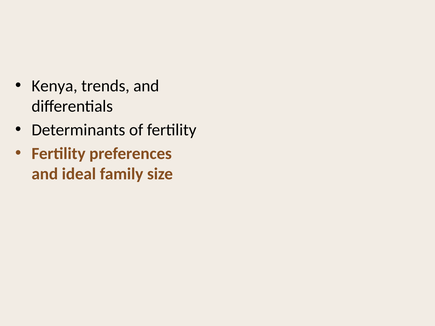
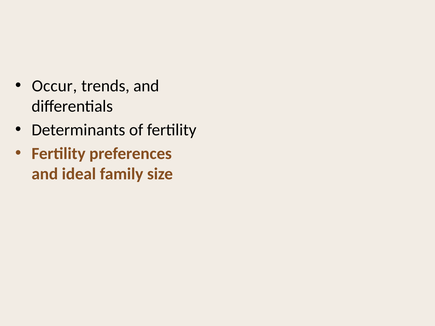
Kenya: Kenya -> Occur
